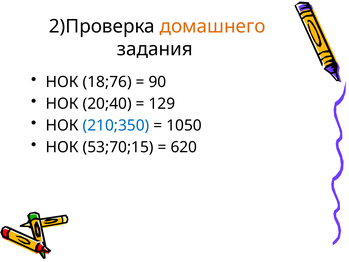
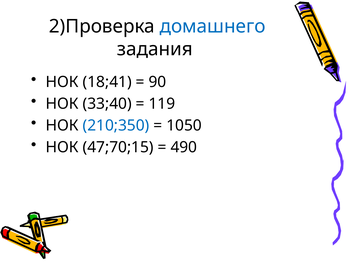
домашнего colour: orange -> blue
18;76: 18;76 -> 18;41
20;40: 20;40 -> 33;40
129: 129 -> 119
53;70;15: 53;70;15 -> 47;70;15
620: 620 -> 490
